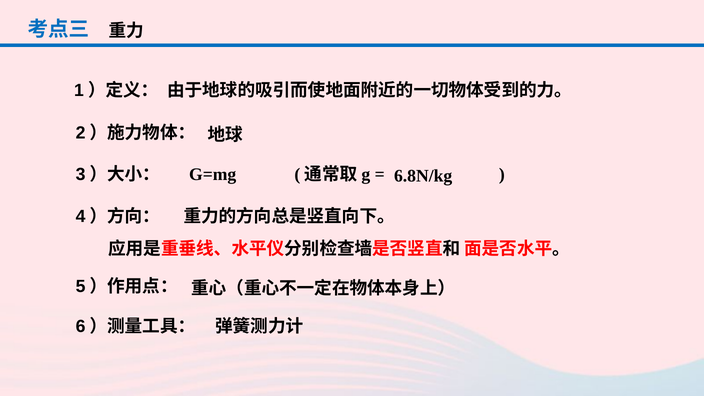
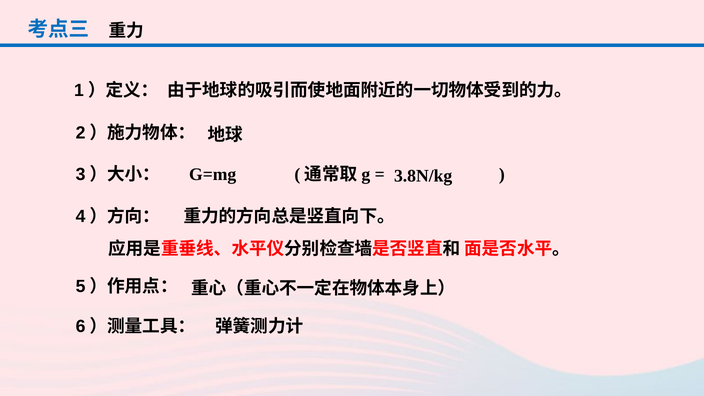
6.8N/kg: 6.8N/kg -> 3.8N/kg
